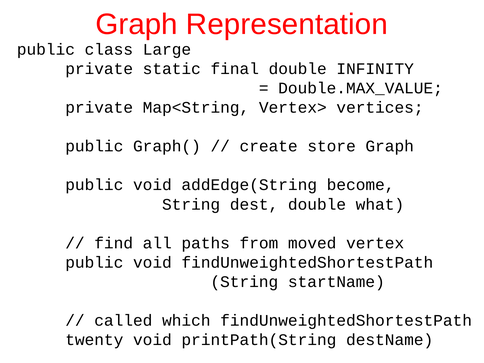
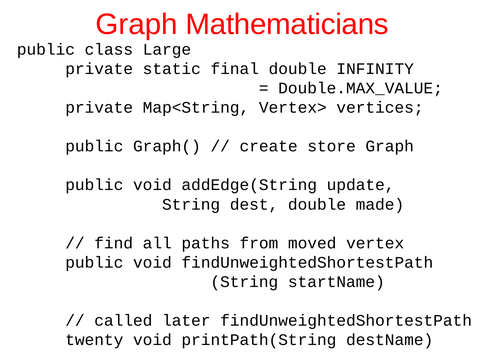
Representation: Representation -> Mathematicians
become: become -> update
what: what -> made
which: which -> later
